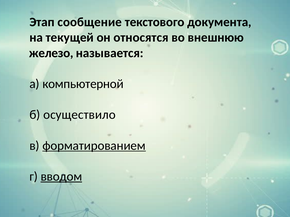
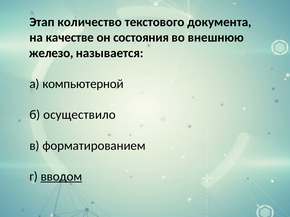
сообщение: сообщение -> количество
текущей: текущей -> качестве
относятся: относятся -> состояния
форматированием underline: present -> none
